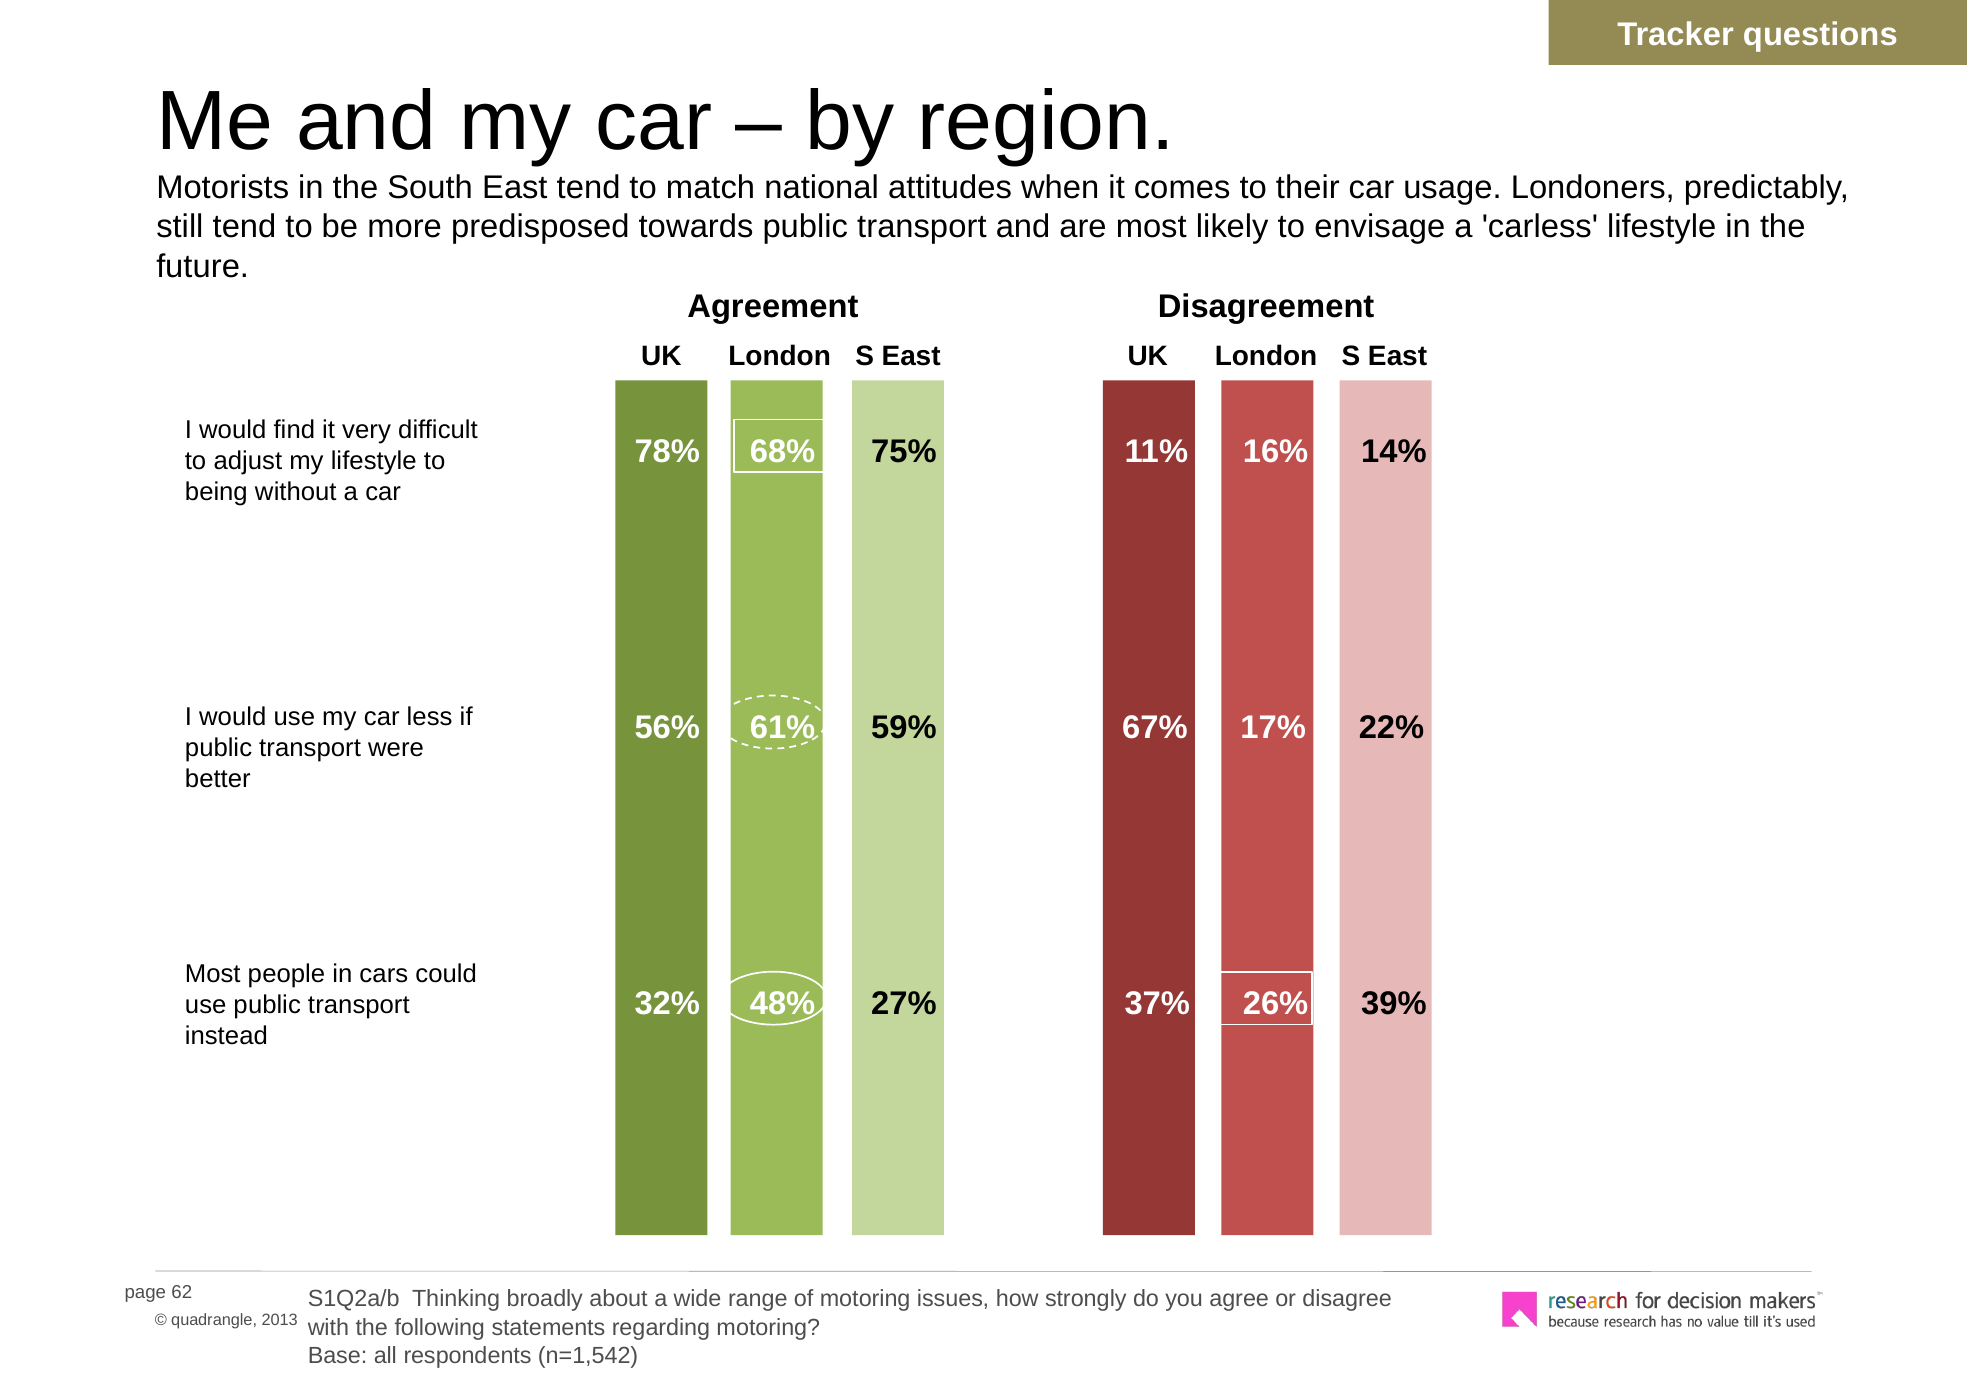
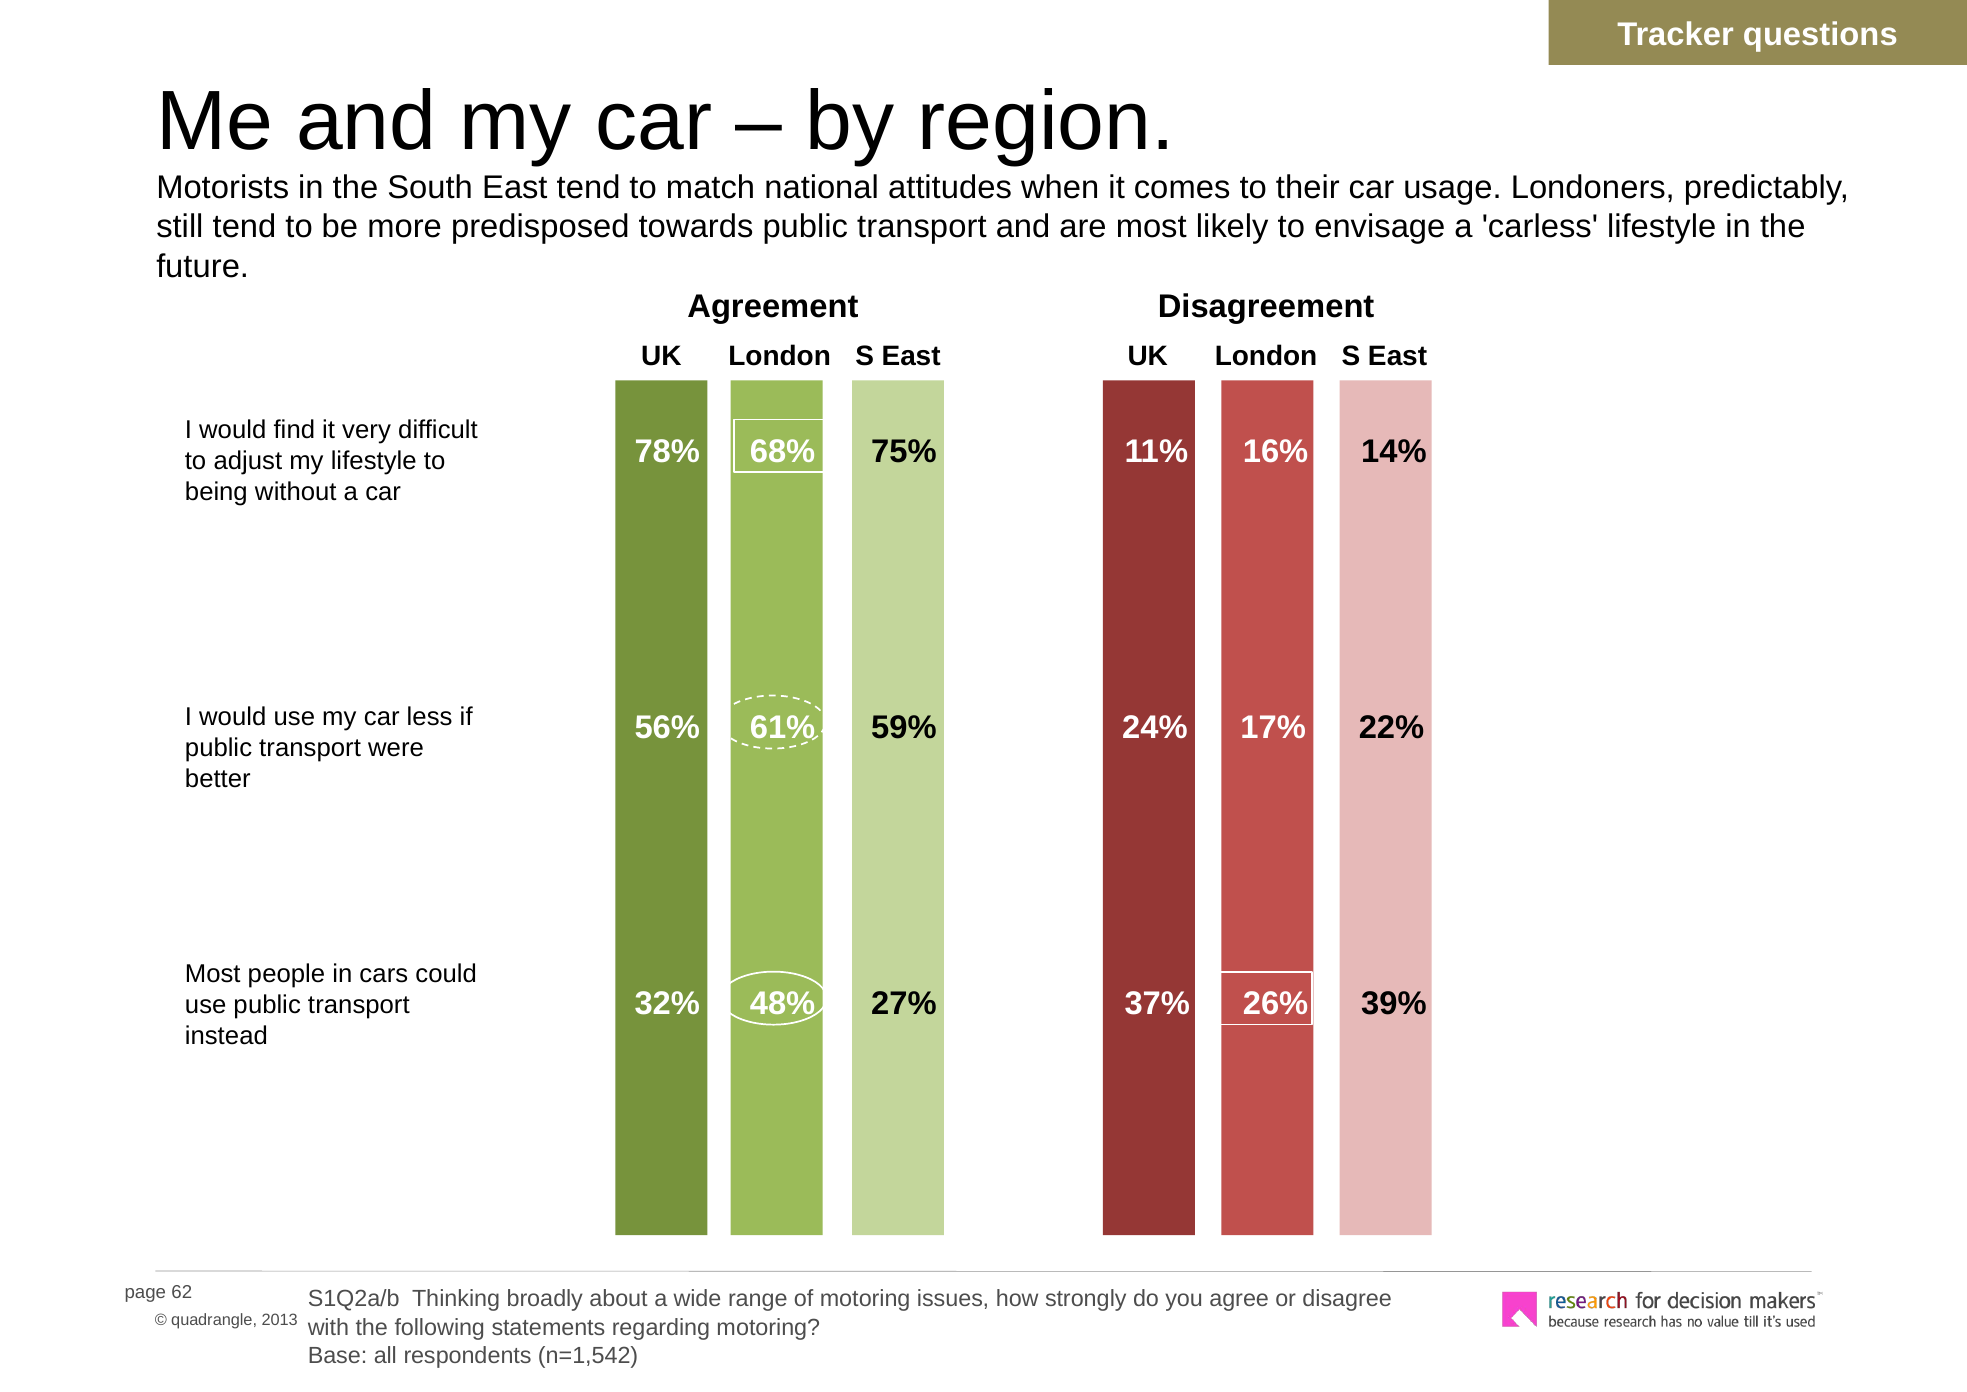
67%: 67% -> 24%
